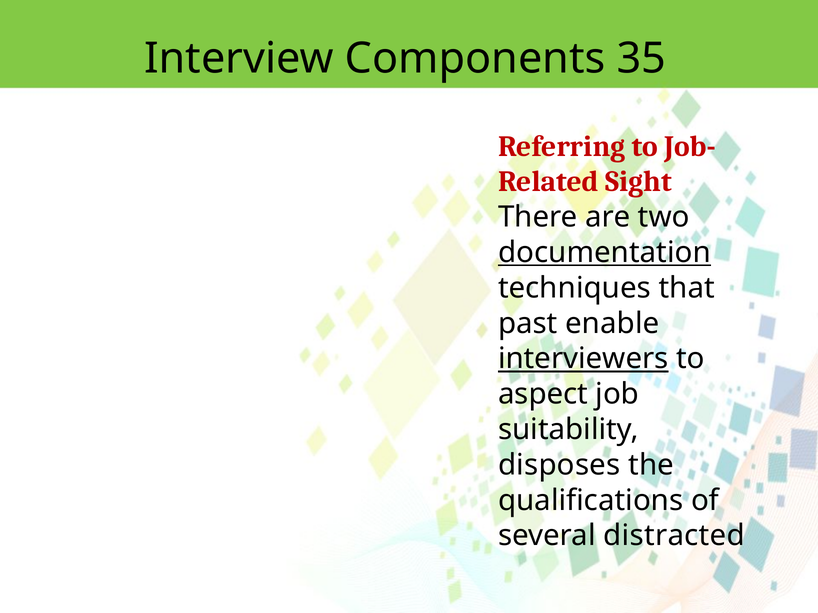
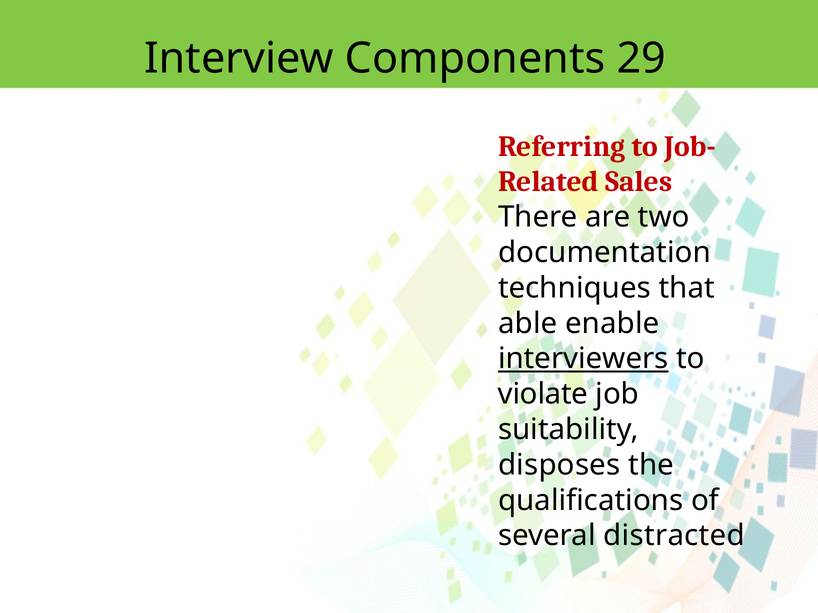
35: 35 -> 29
Sight: Sight -> Sales
documentation underline: present -> none
past: past -> able
aspect: aspect -> violate
